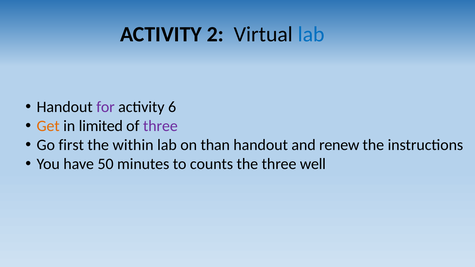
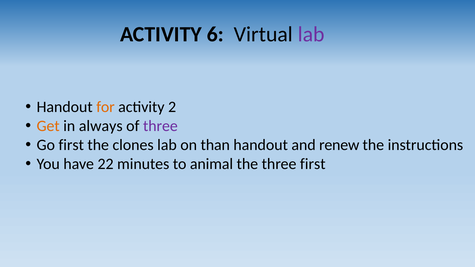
2: 2 -> 6
lab at (311, 34) colour: blue -> purple
for colour: purple -> orange
6: 6 -> 2
limited: limited -> always
within: within -> clones
50: 50 -> 22
counts: counts -> animal
three well: well -> first
